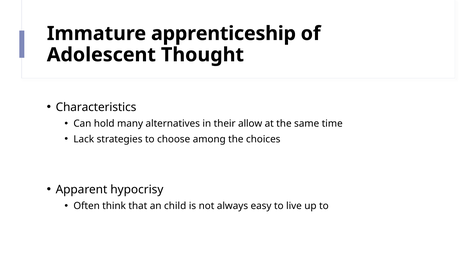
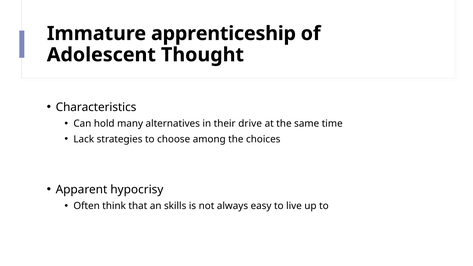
allow: allow -> drive
child: child -> skills
